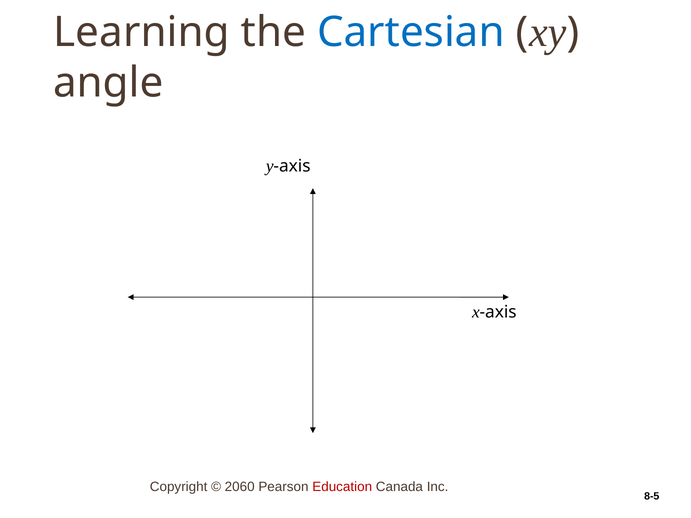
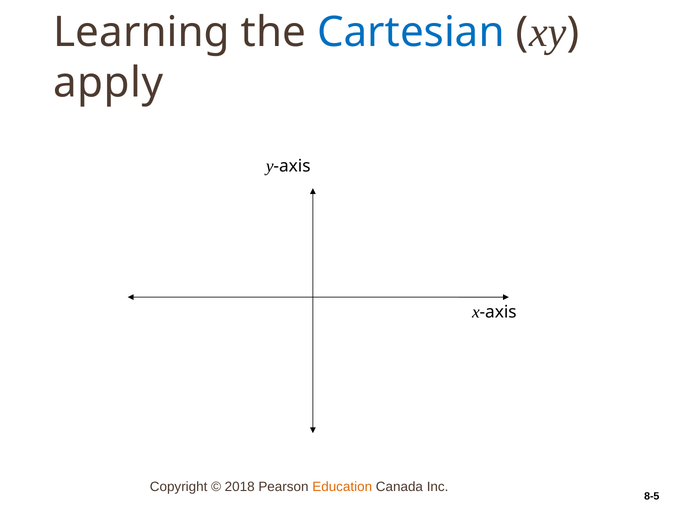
angle: angle -> apply
2060: 2060 -> 2018
Education colour: red -> orange
